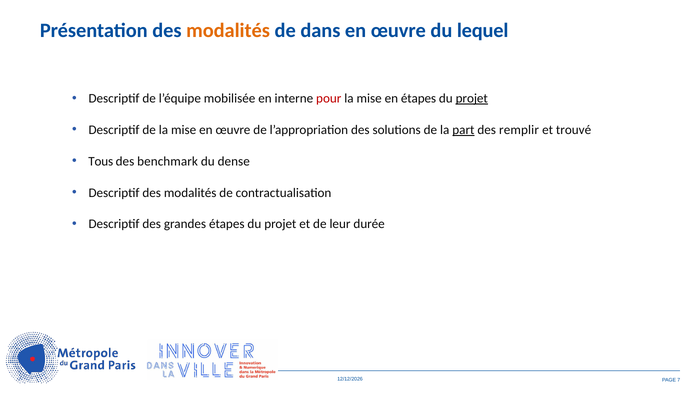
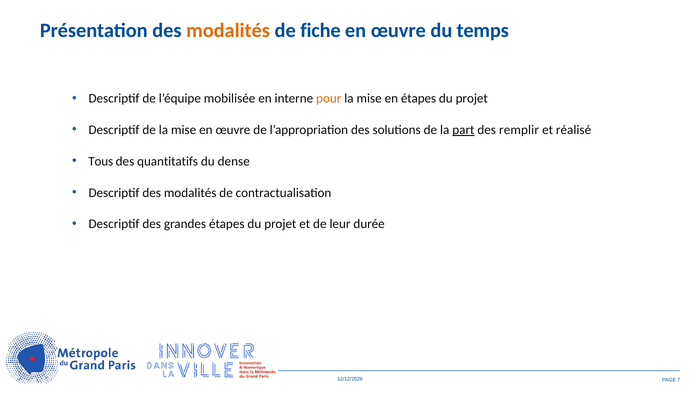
dans: dans -> fiche
lequel: lequel -> temps
pour colour: red -> orange
projet at (472, 99) underline: present -> none
trouvé: trouvé -> réalisé
benchmark: benchmark -> quantitatifs
